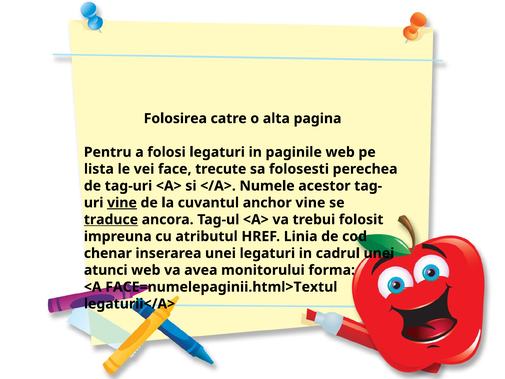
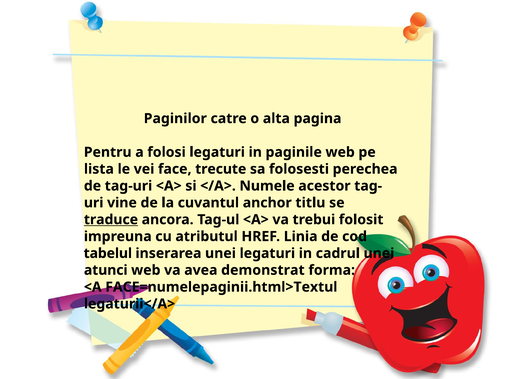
Folosirea: Folosirea -> Paginilor
vine at (122, 203) underline: present -> none
anchor vine: vine -> titlu
chenar: chenar -> tabelul
monitorului: monitorului -> demonstrat
